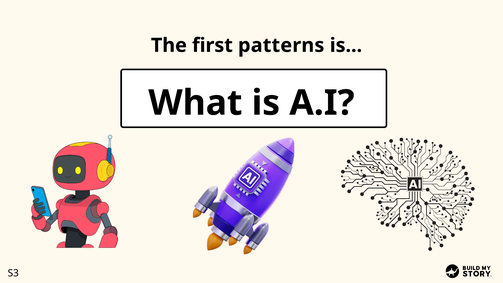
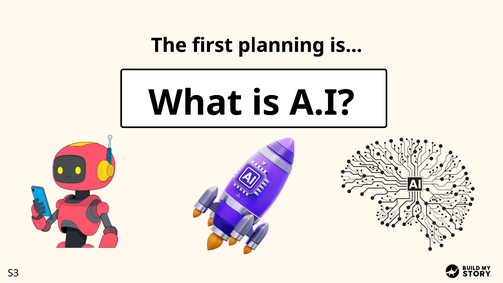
patterns: patterns -> planning
